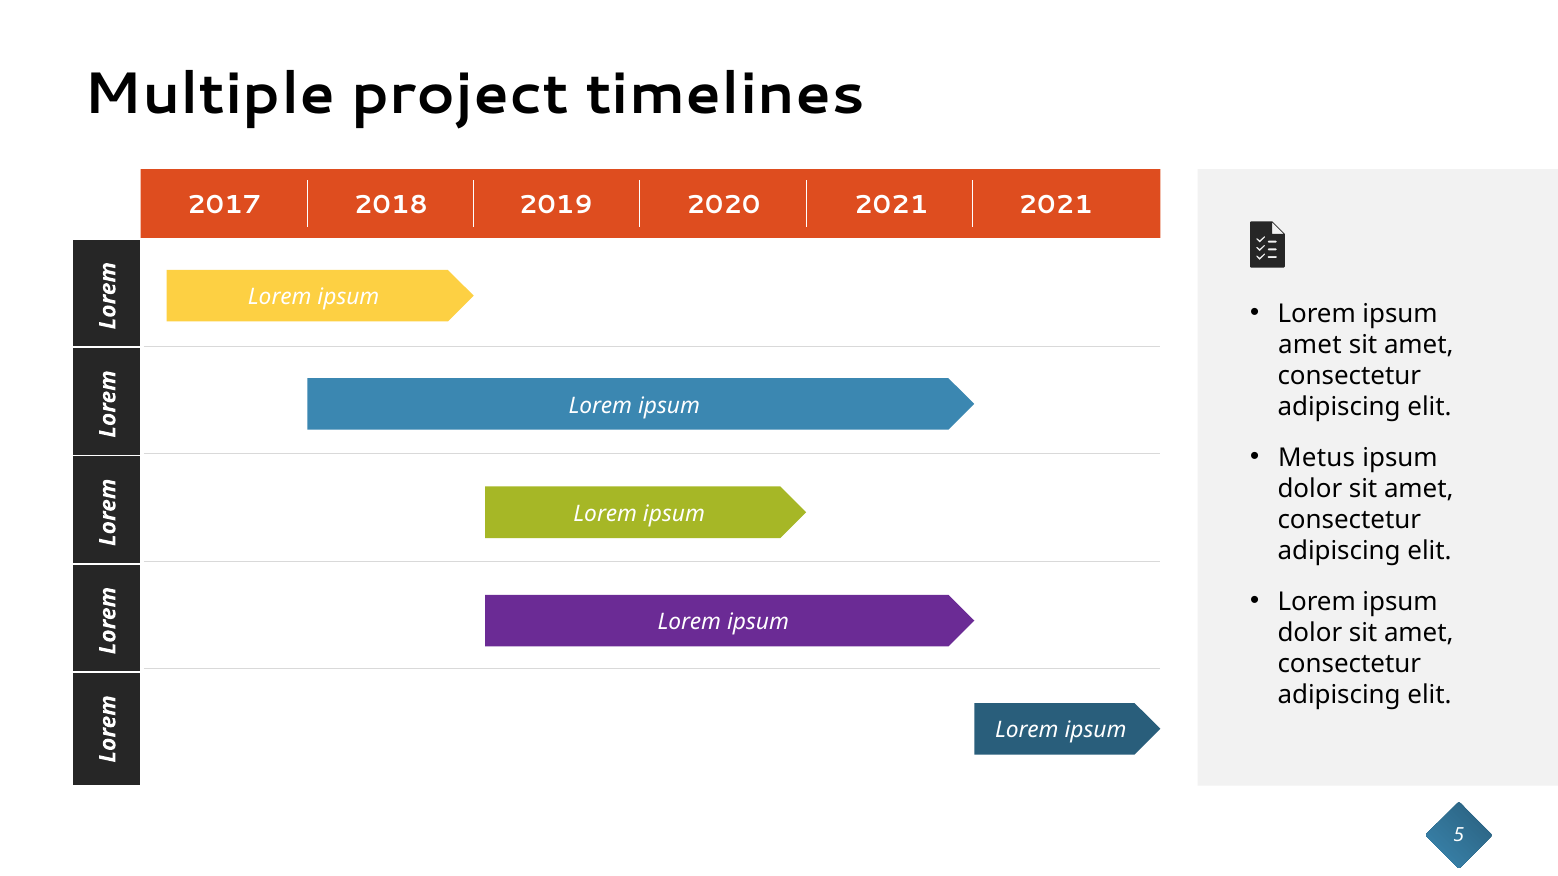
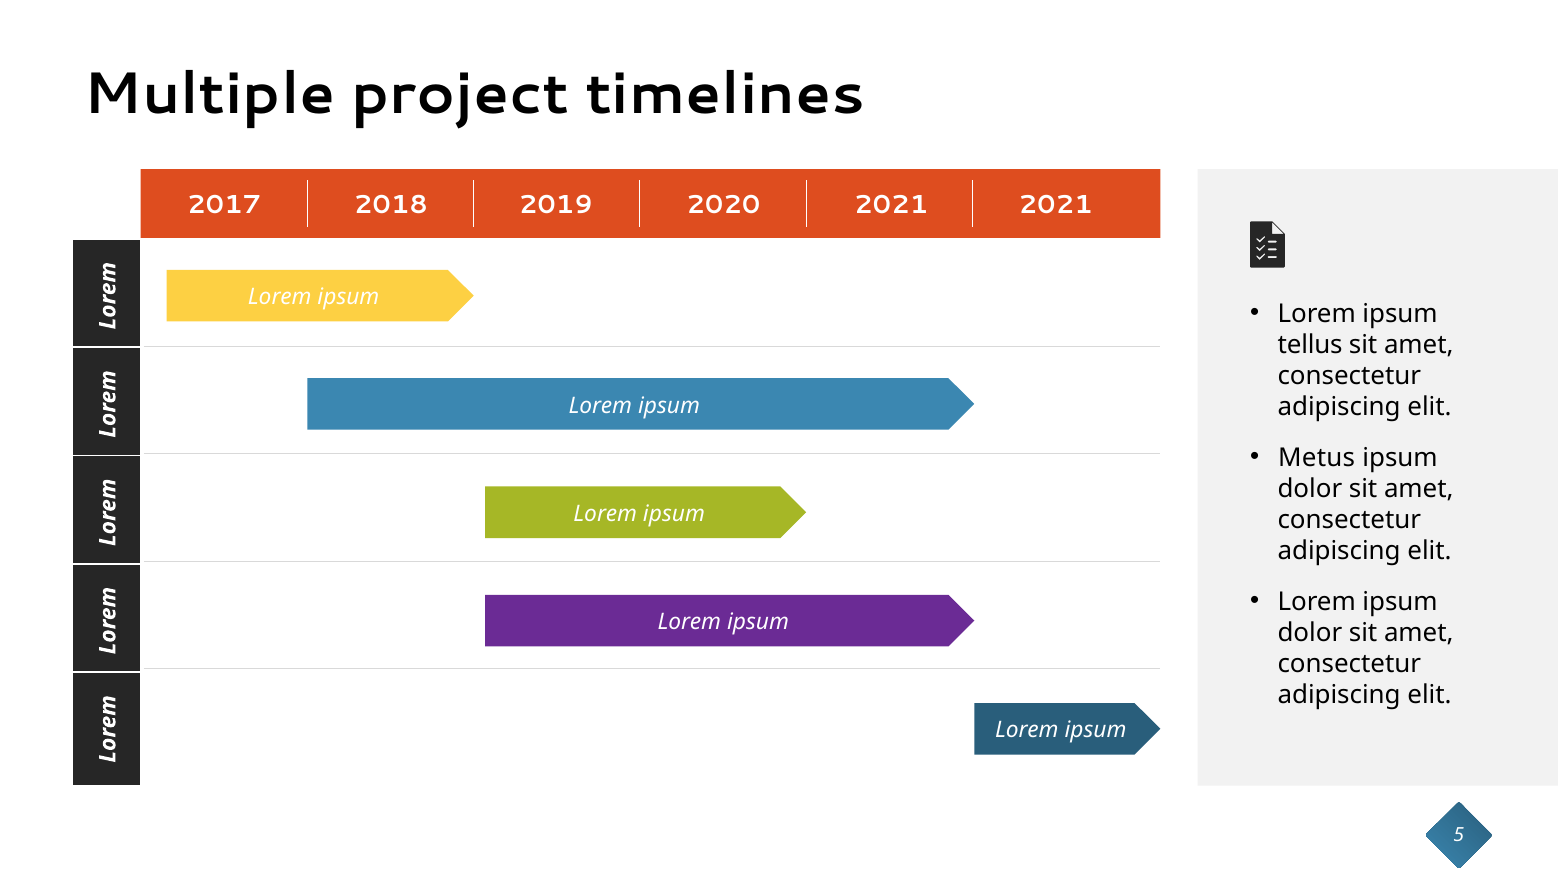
amet at (1310, 345): amet -> tellus
